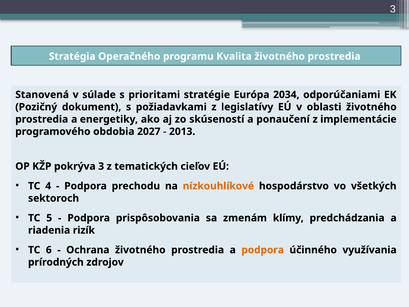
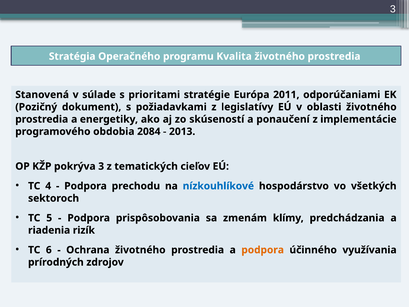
2034: 2034 -> 2011
2027: 2027 -> 2084
nízkouhlíkové colour: orange -> blue
